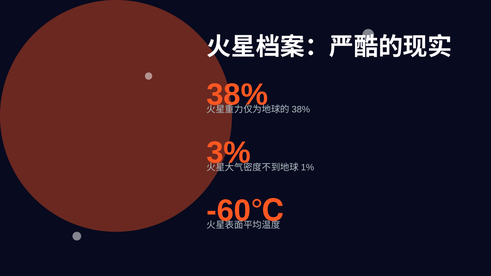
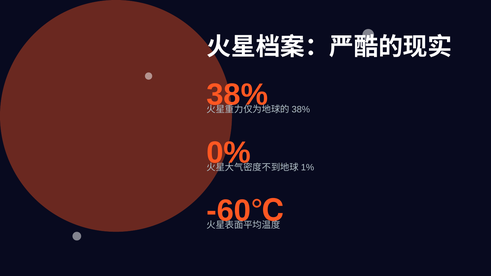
3%: 3% -> 0%
